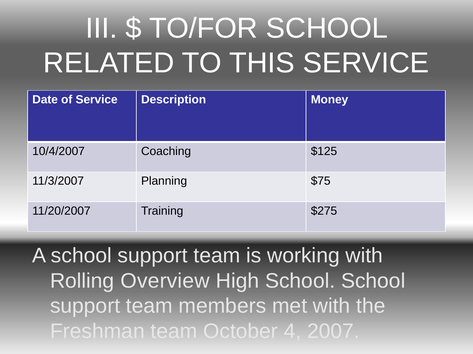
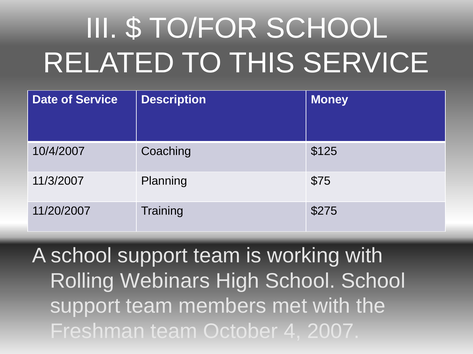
Overview: Overview -> Webinars
